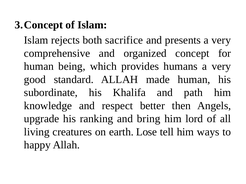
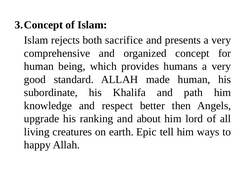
bring: bring -> about
Lose: Lose -> Epic
